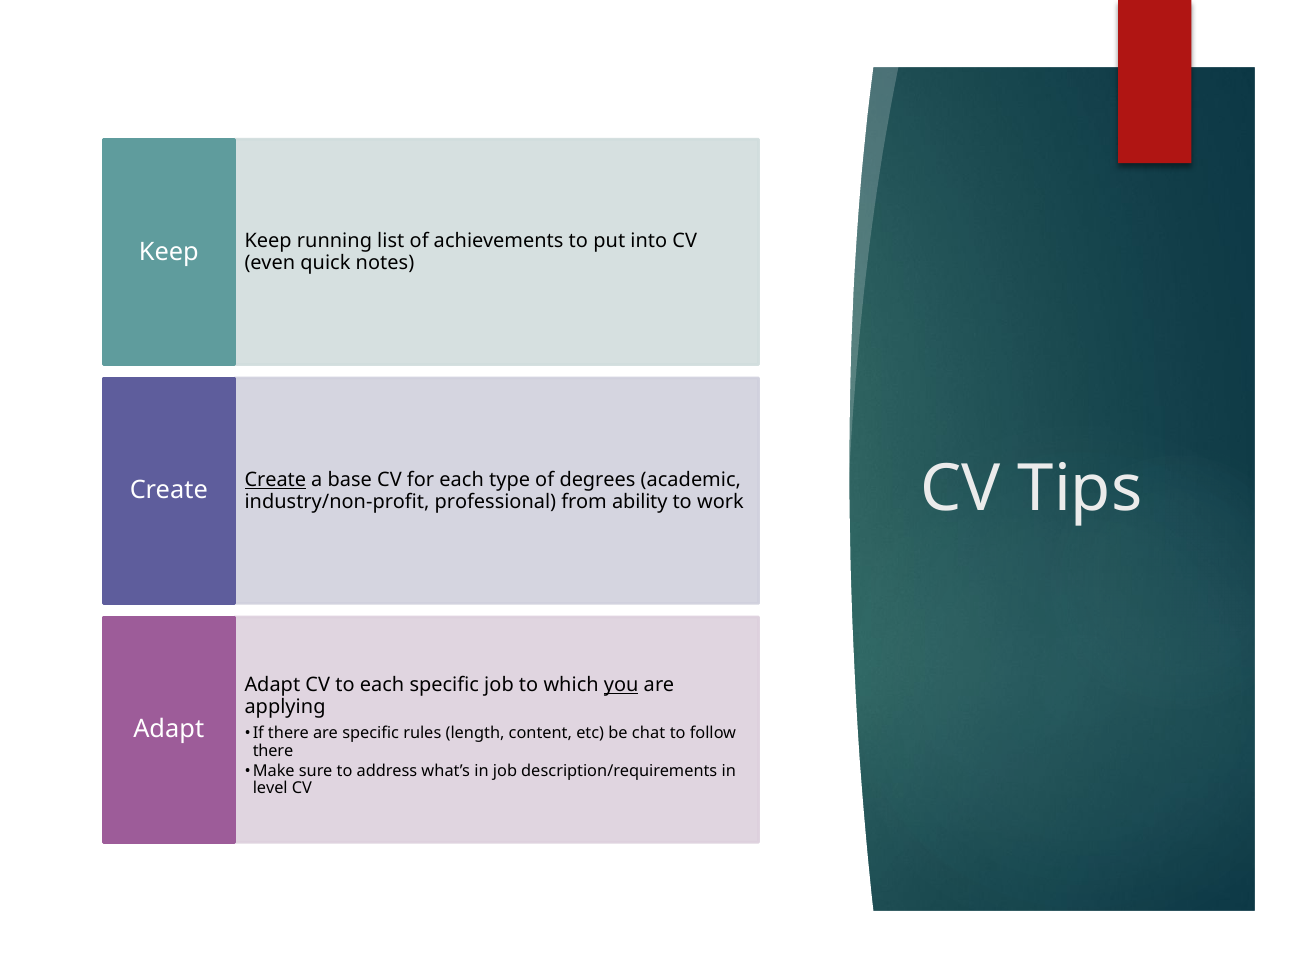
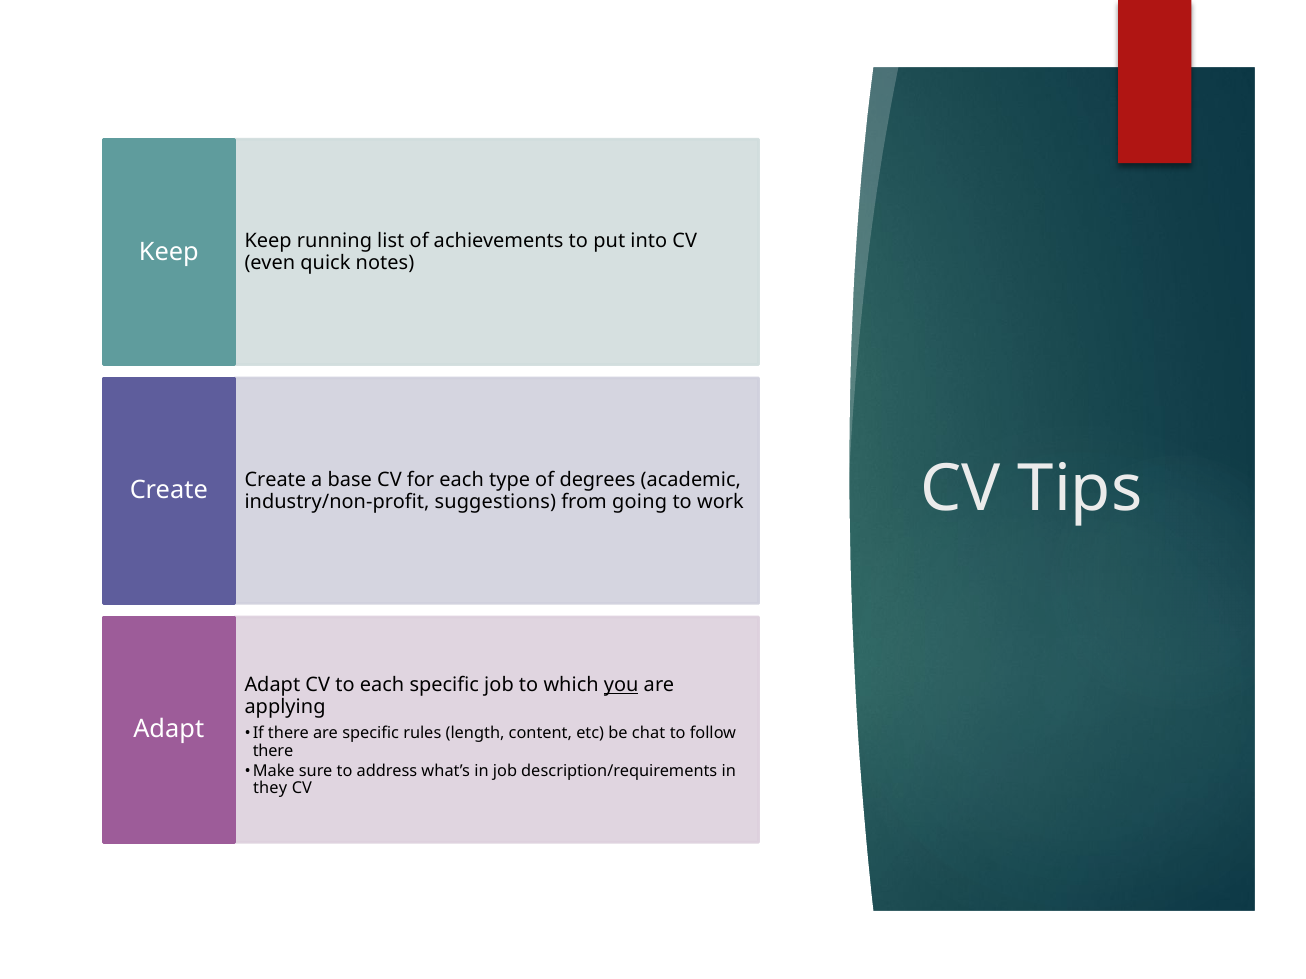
Create at (275, 480) underline: present -> none
professional: professional -> suggestions
ability: ability -> going
level: level -> they
